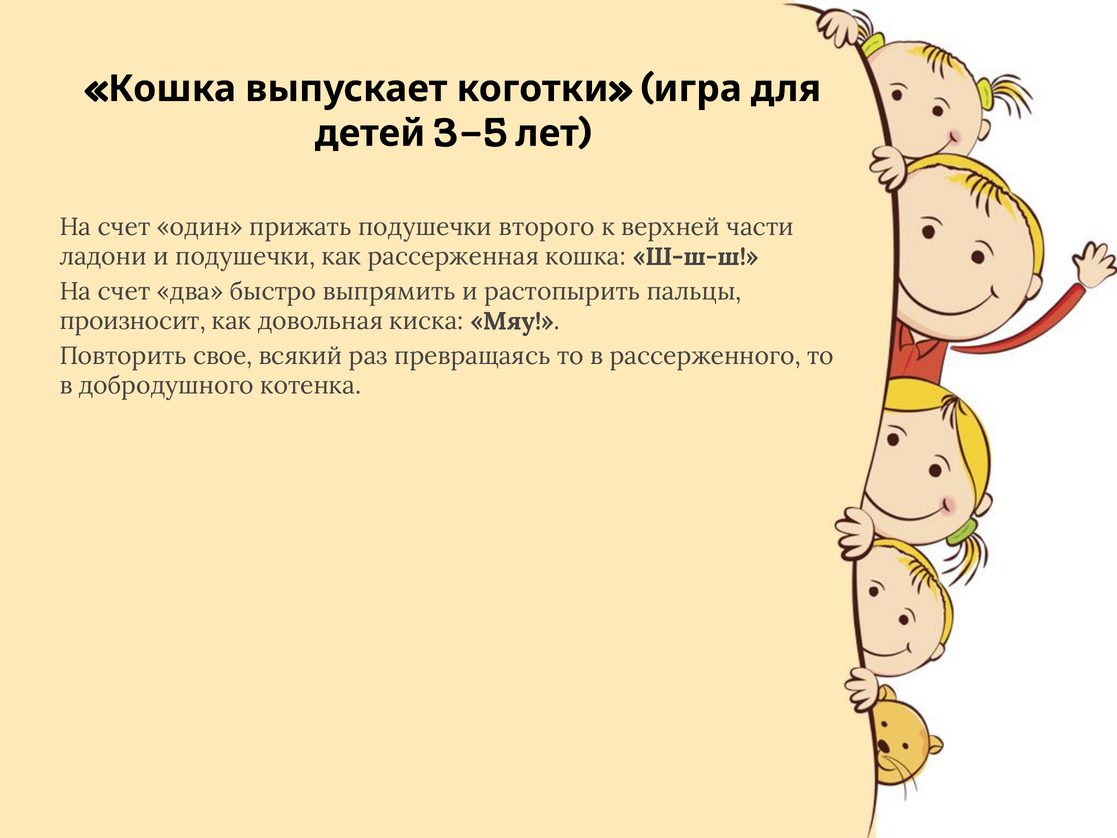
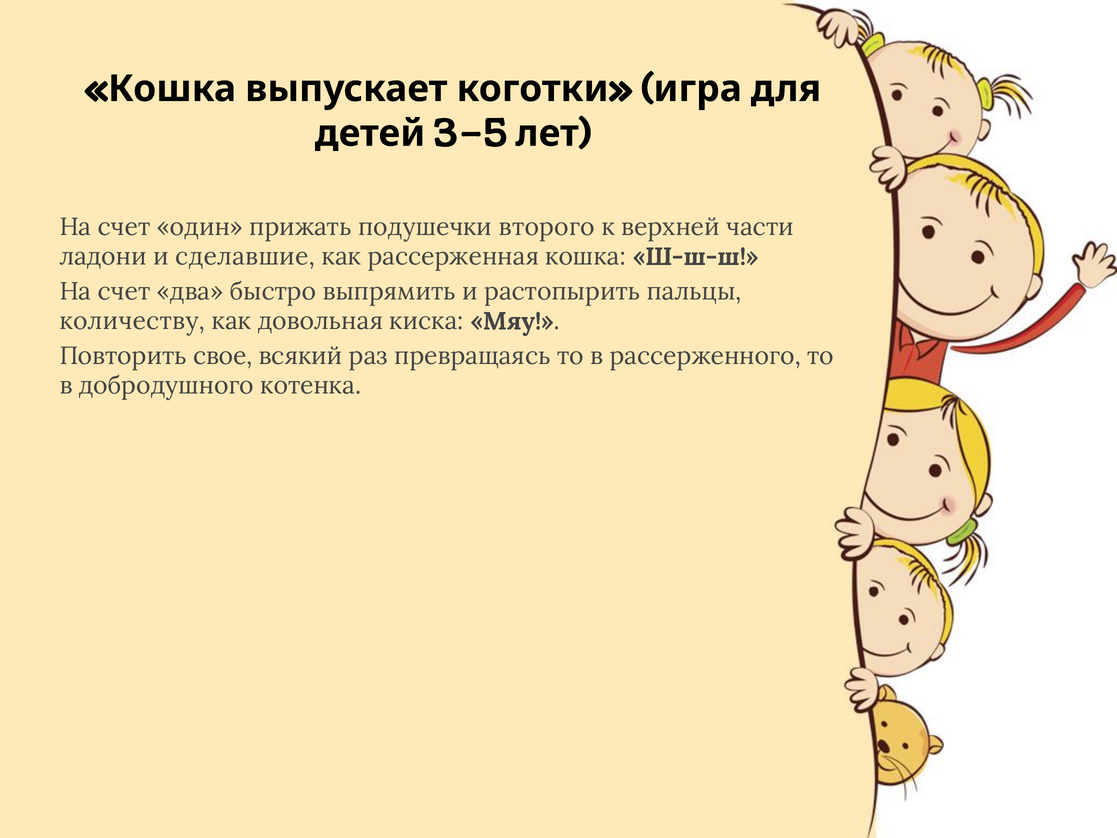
и подушечки: подушечки -> сделавшие
произносит: произносит -> количеству
